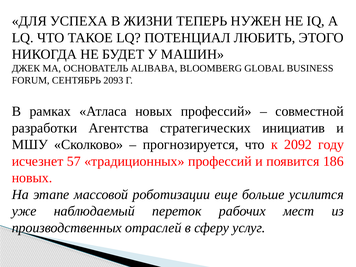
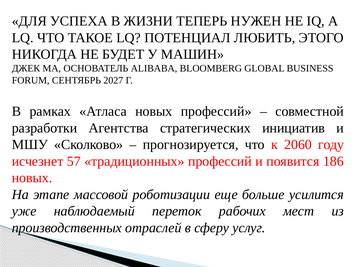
2093: 2093 -> 2027
2092: 2092 -> 2060
